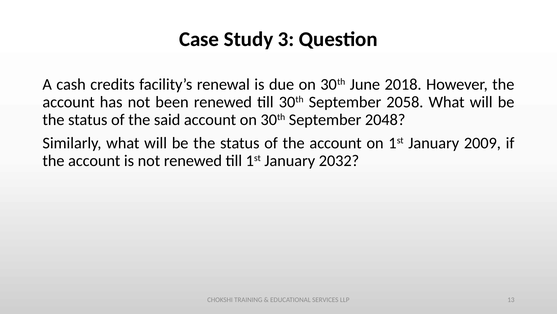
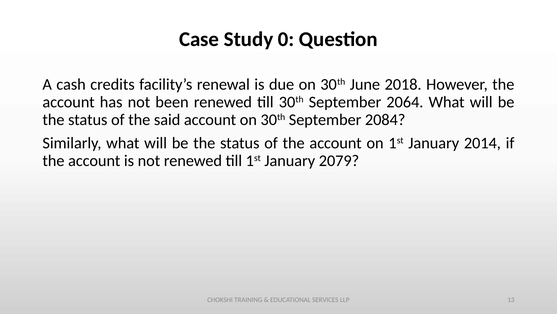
3: 3 -> 0
2058: 2058 -> 2064
2048: 2048 -> 2084
2009: 2009 -> 2014
2032: 2032 -> 2079
